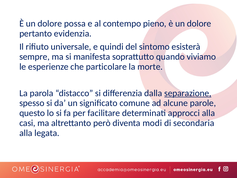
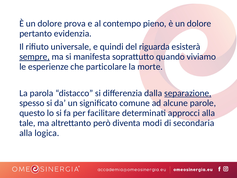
possa: possa -> prova
sintomo: sintomo -> riguarda
sempre underline: none -> present
casi: casi -> tale
legata: legata -> logica
